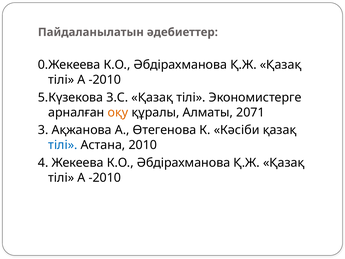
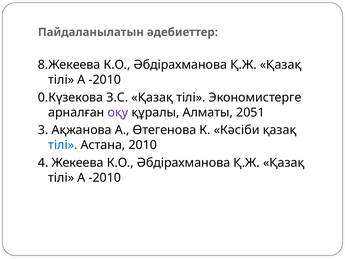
0.Жекеева: 0.Жекеева -> 8.Жекеева
5.Күзекова: 5.Күзекова -> 0.Күзекова
оқу colour: orange -> purple
2071: 2071 -> 2051
